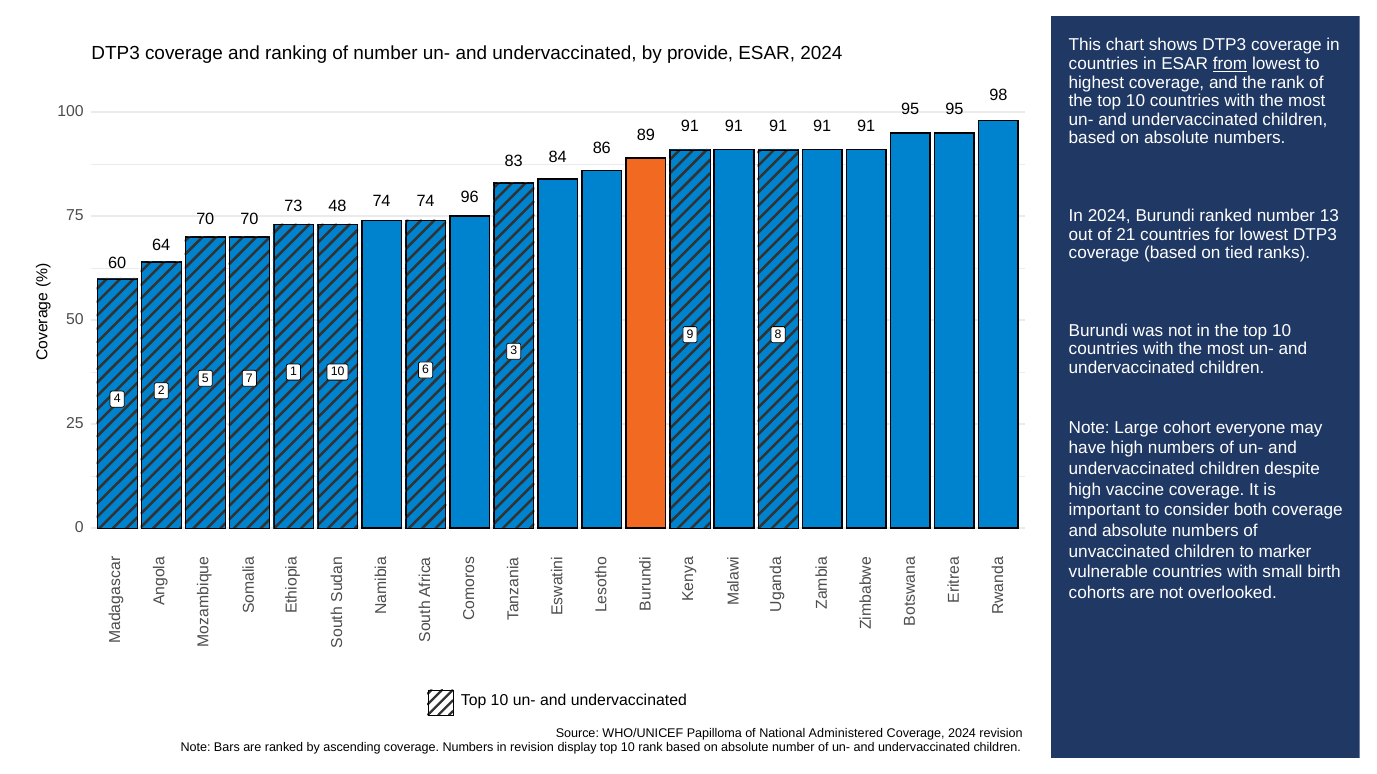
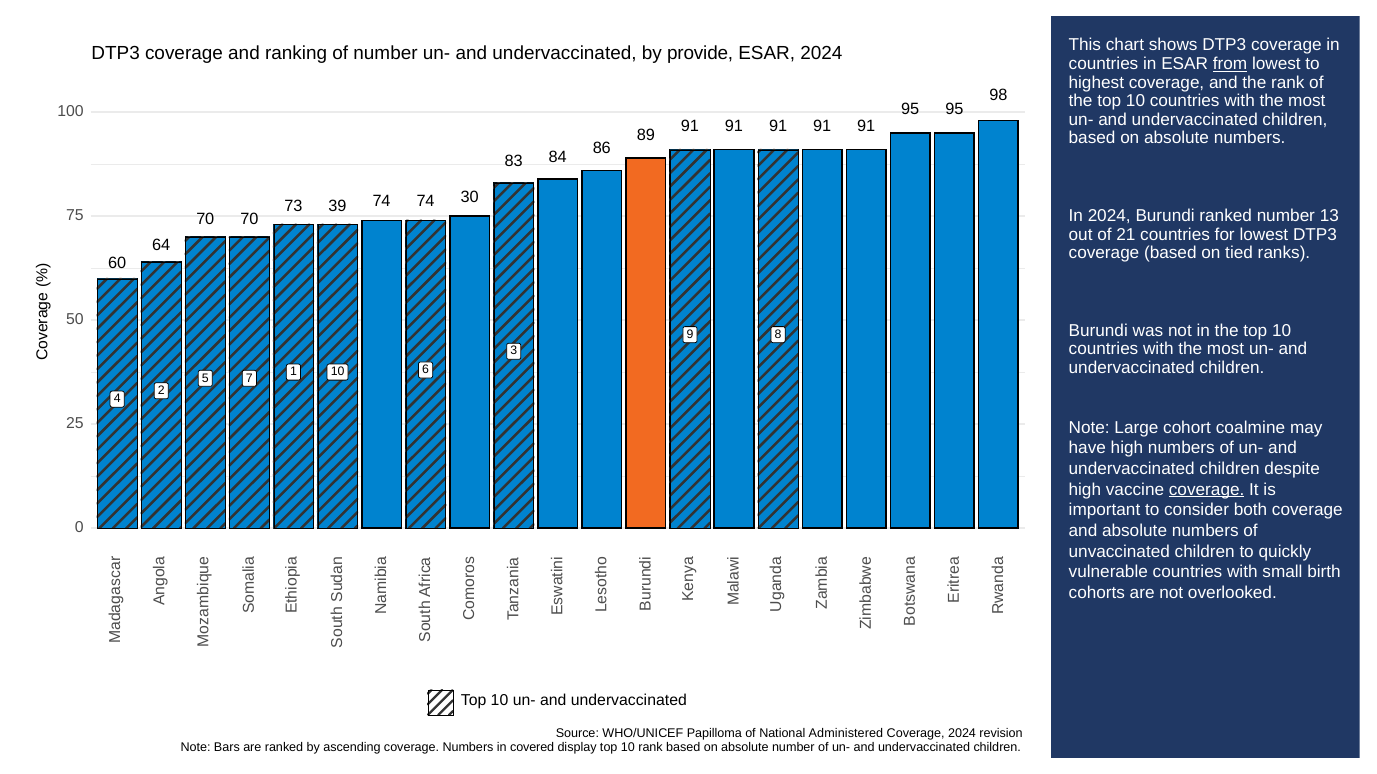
96: 96 -> 30
48: 48 -> 39
everyone: everyone -> coalmine
coverage at (1207, 490) underline: none -> present
marker: marker -> quickly
in revision: revision -> covered
